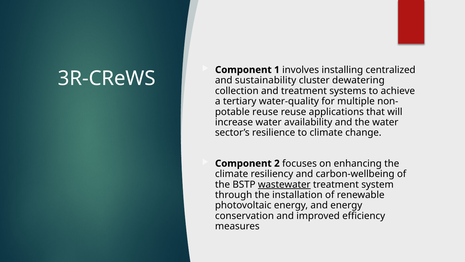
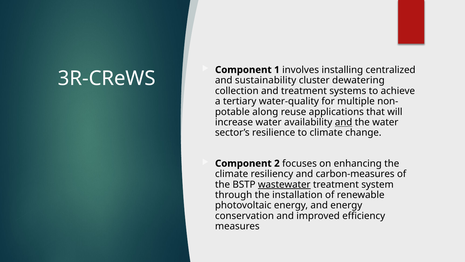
reuse at (265, 112): reuse -> along
and at (344, 122) underline: none -> present
carbon-wellbeing: carbon-wellbeing -> carbon-measures
